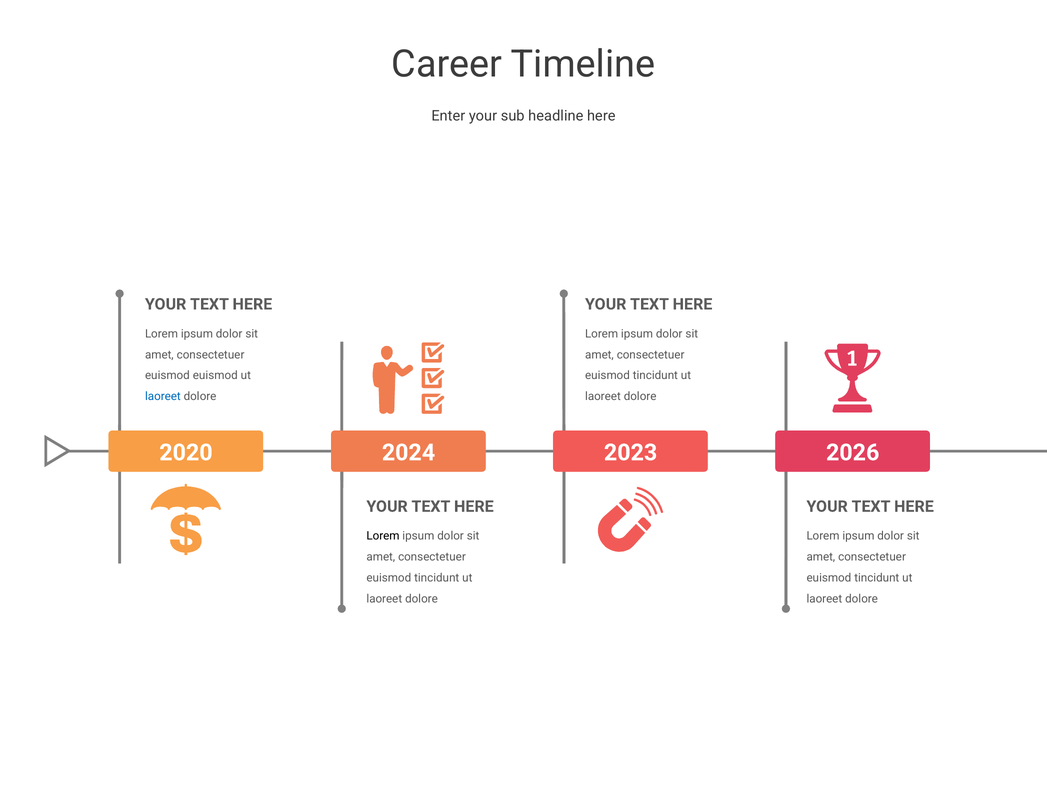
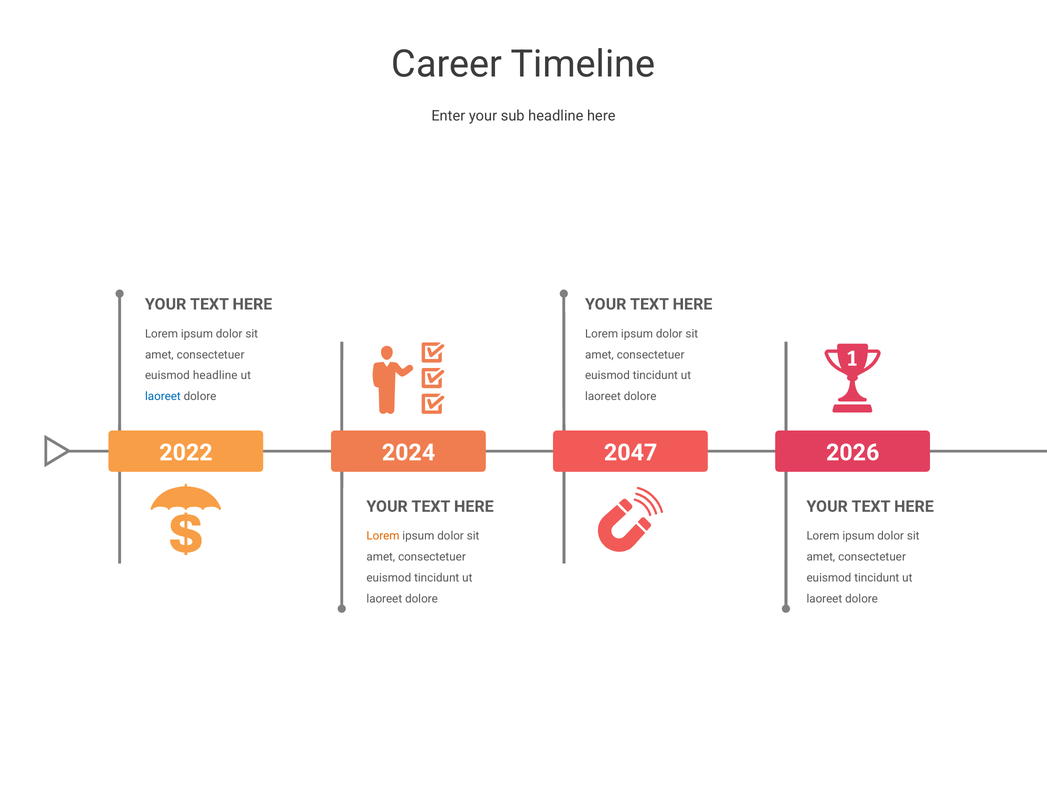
euismod euismod: euismod -> headline
2020: 2020 -> 2022
2023: 2023 -> 2047
Lorem at (383, 535) colour: black -> orange
